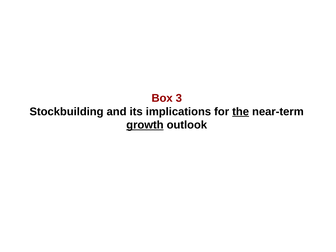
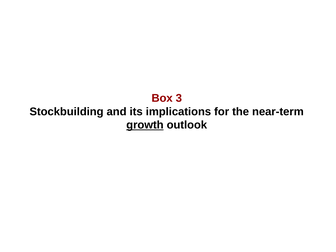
the underline: present -> none
